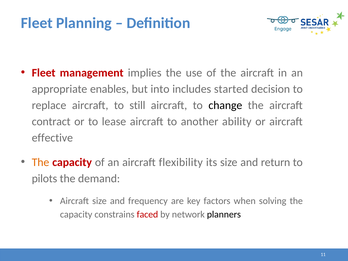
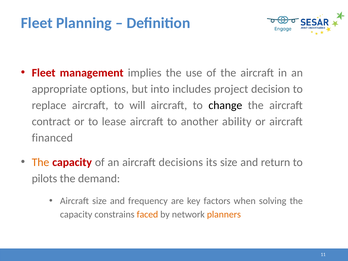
enables: enables -> options
started: started -> project
still: still -> will
effective: effective -> financed
flexibility: flexibility -> decisions
faced colour: red -> orange
planners colour: black -> orange
